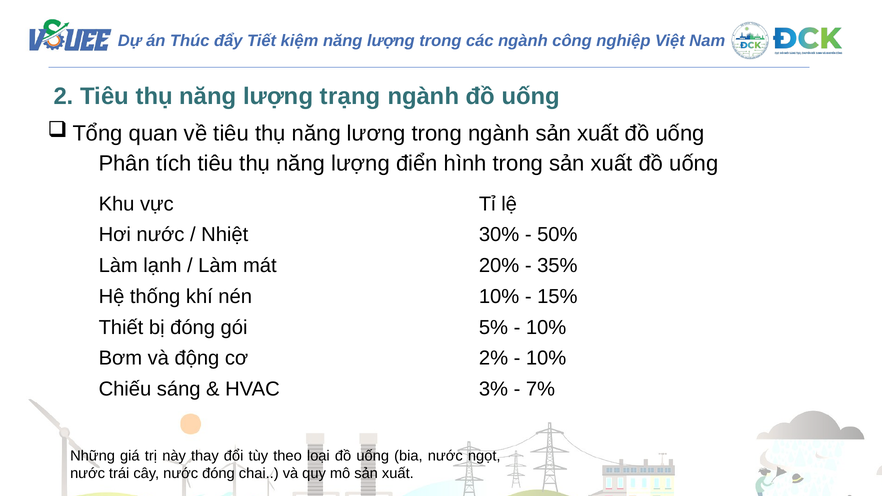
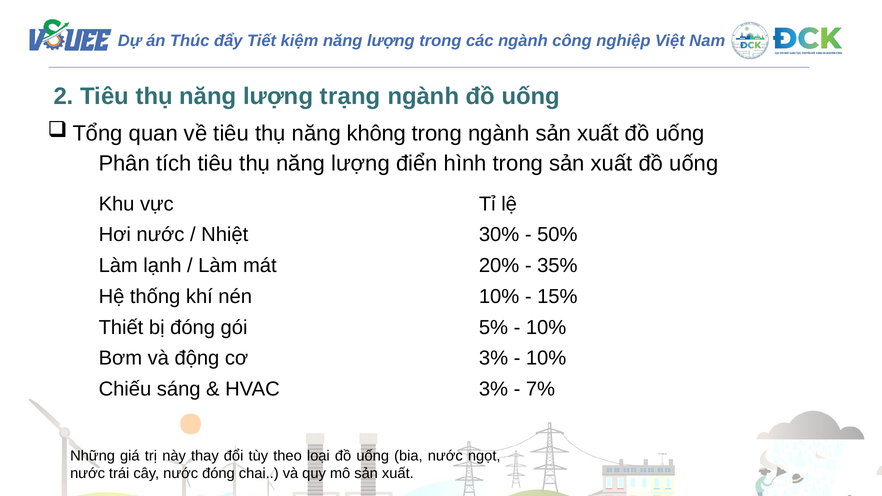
lương: lương -> không
cơ 2%: 2% -> 3%
